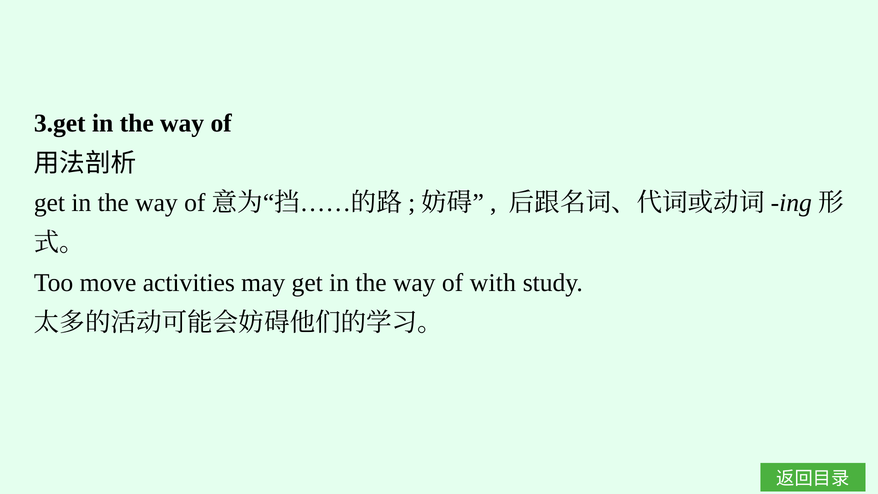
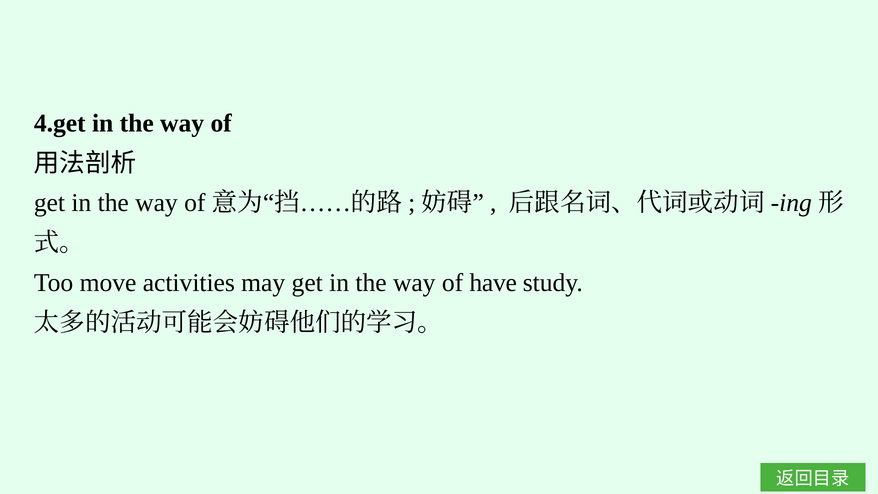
3.get: 3.get -> 4.get
with: with -> have
